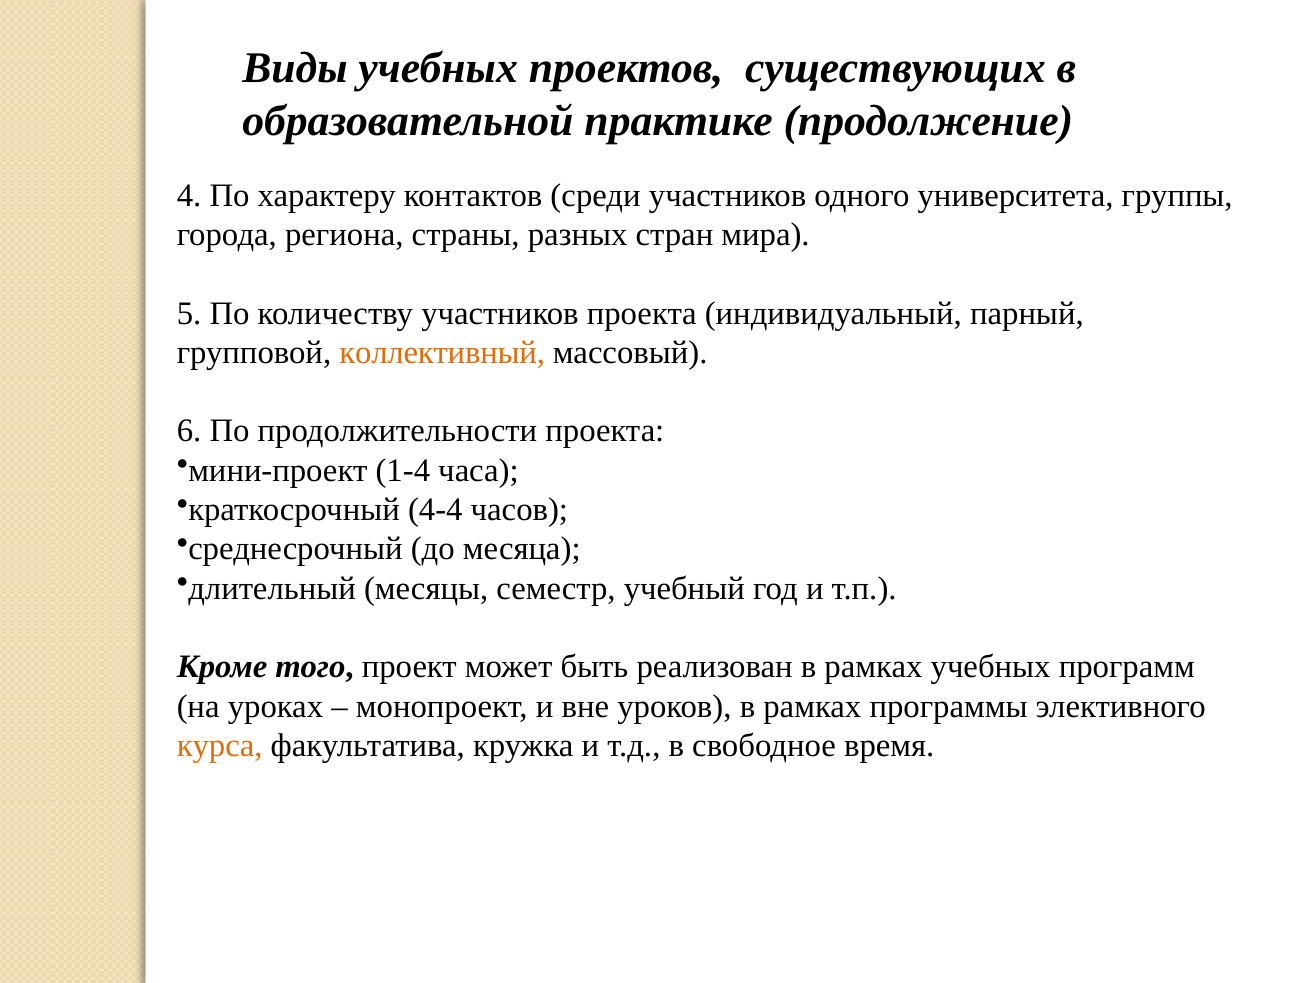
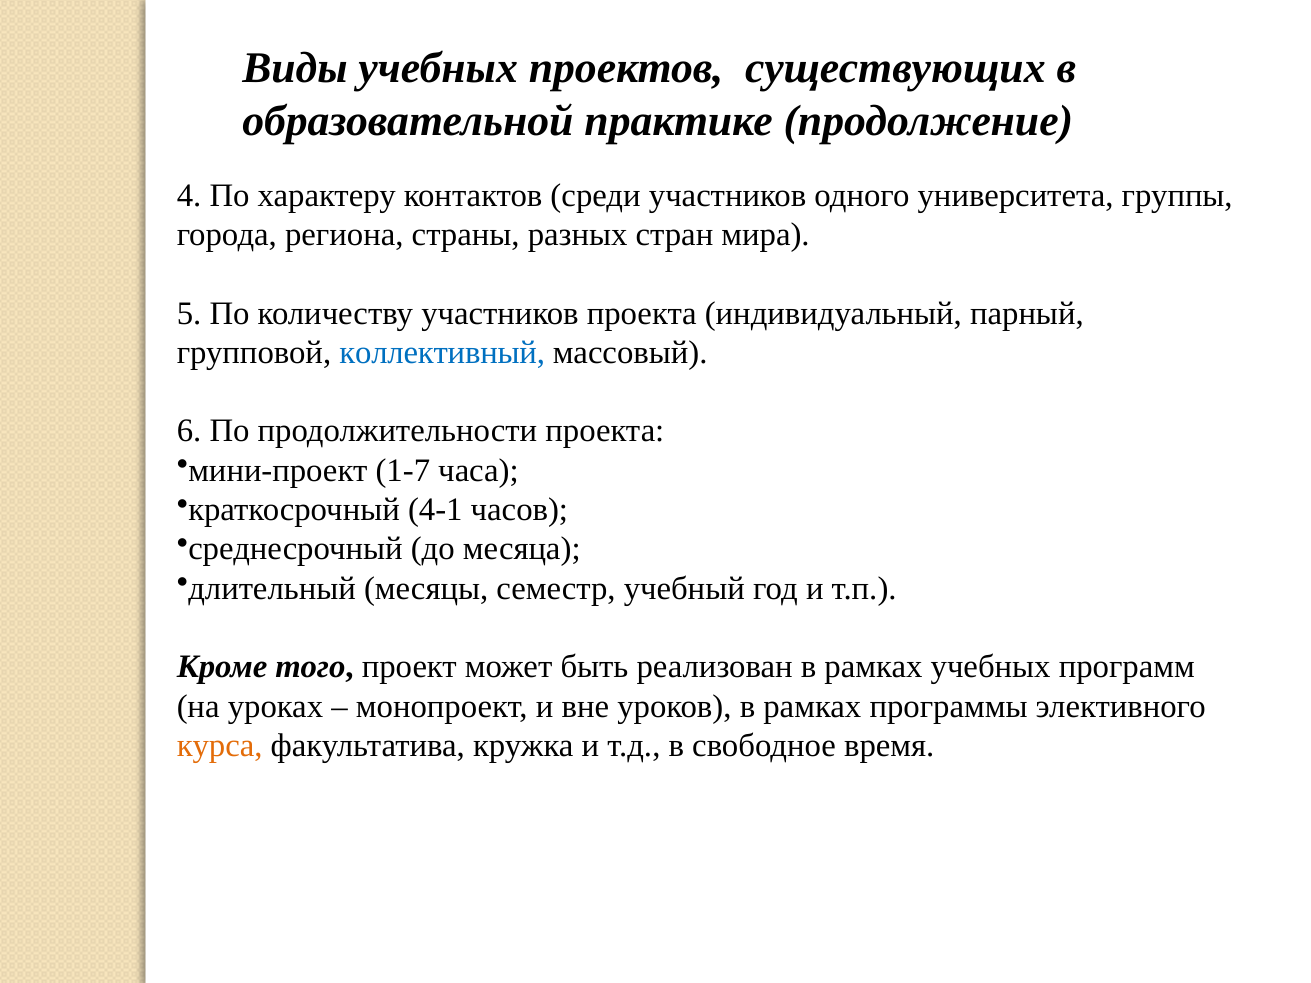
коллективный colour: orange -> blue
1-4: 1-4 -> 1-7
4-4: 4-4 -> 4-1
